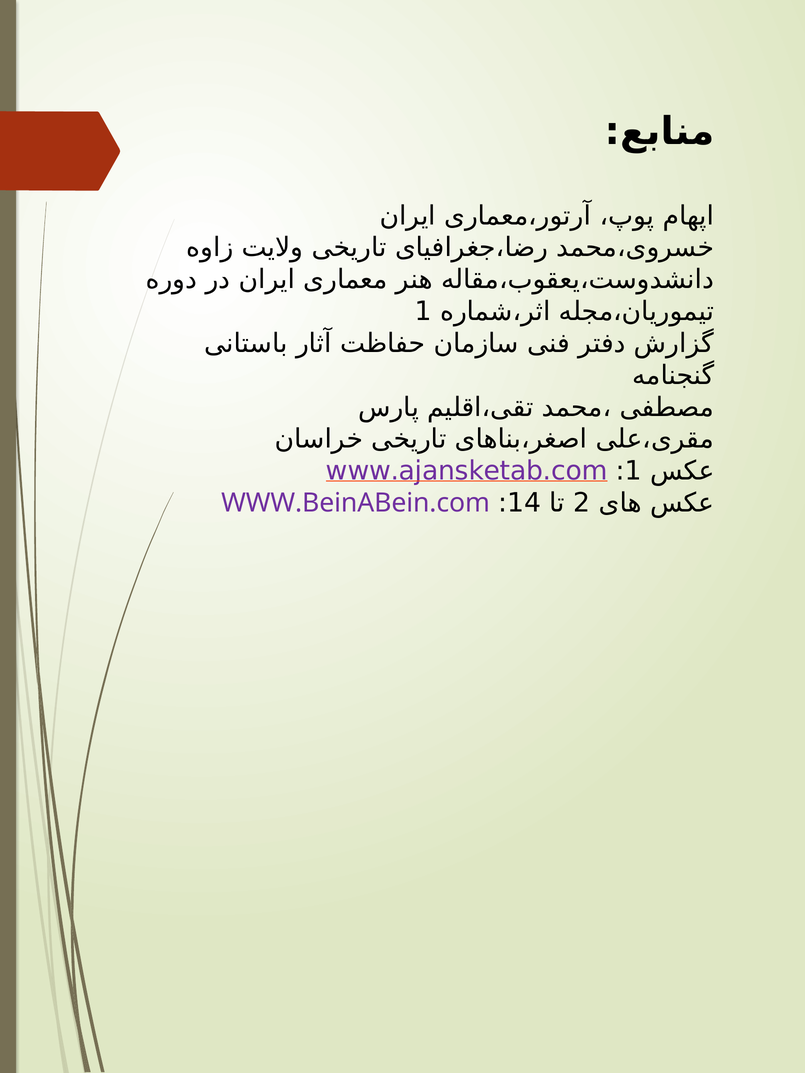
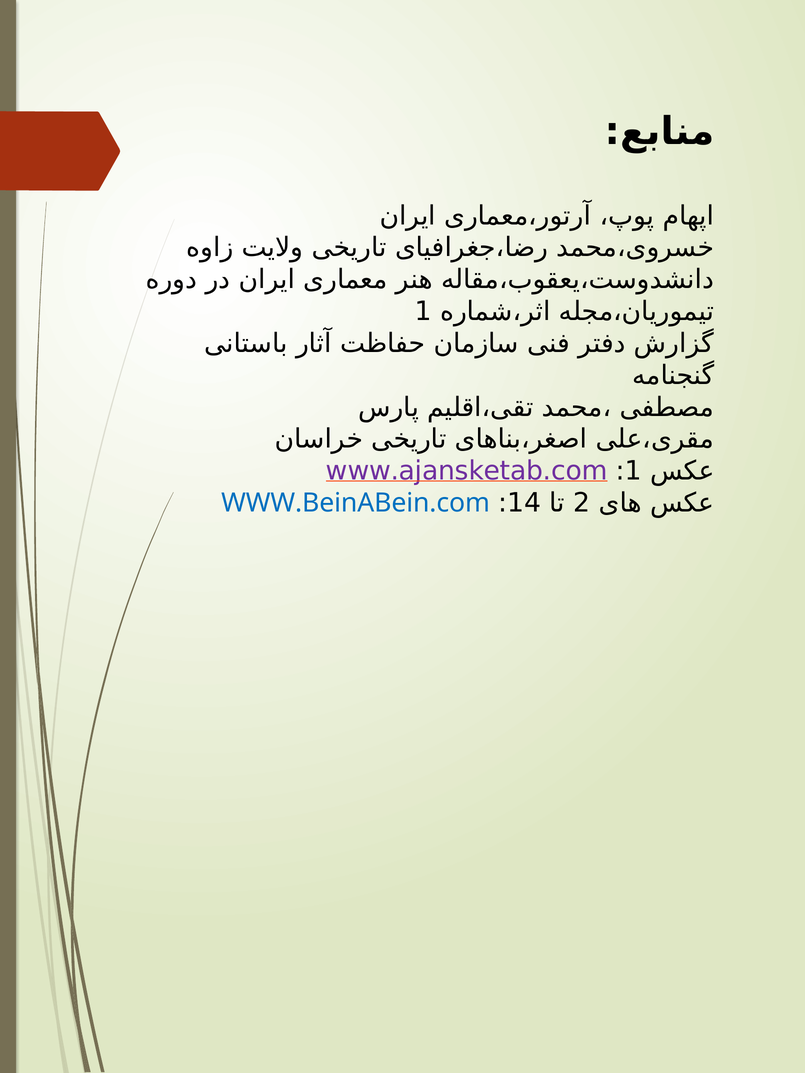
WWW.BeinABein.com colour: purple -> blue
